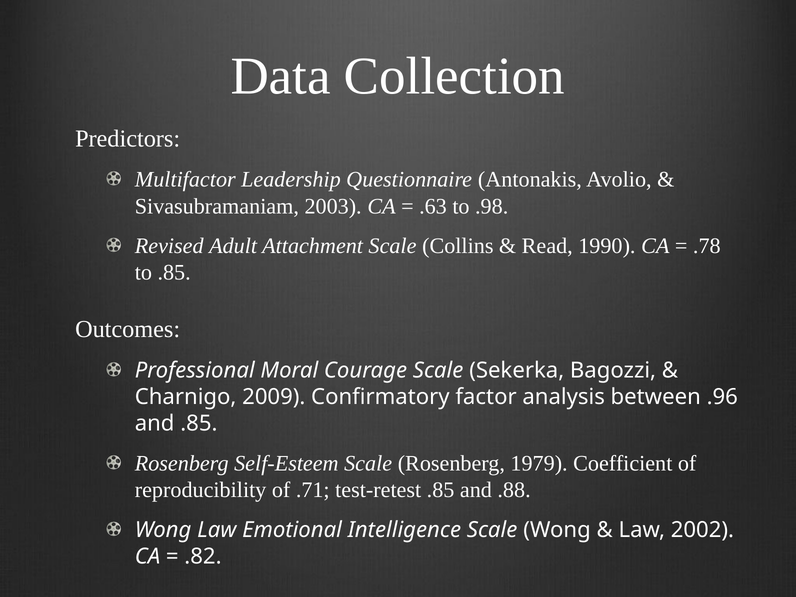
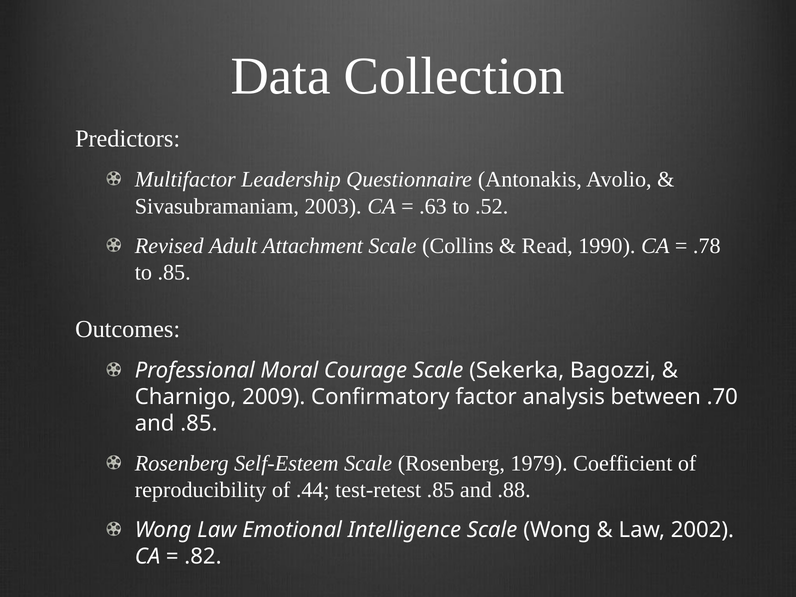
.98: .98 -> .52
.96: .96 -> .70
.71: .71 -> .44
